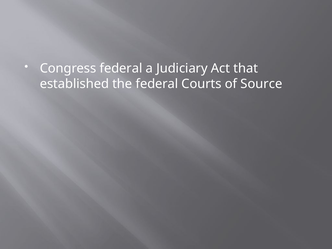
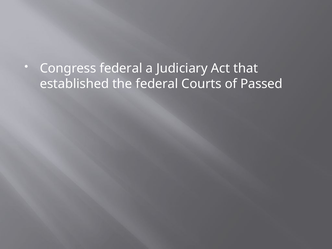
Source: Source -> Passed
